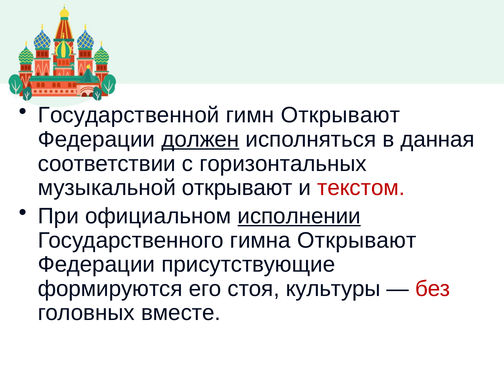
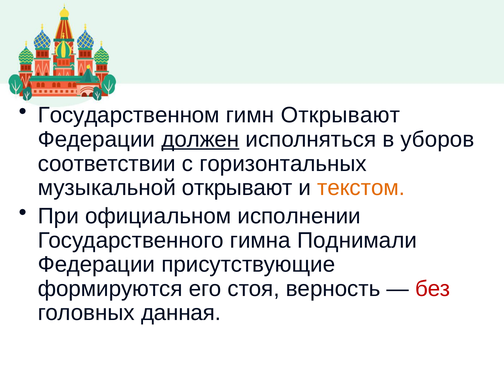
Государственной: Государственной -> Государственном
данная: данная -> уборов
текстом colour: red -> orange
исполнении underline: present -> none
гимна Открывают: Открывают -> Поднимали
культуры: культуры -> верность
вместе: вместе -> данная
